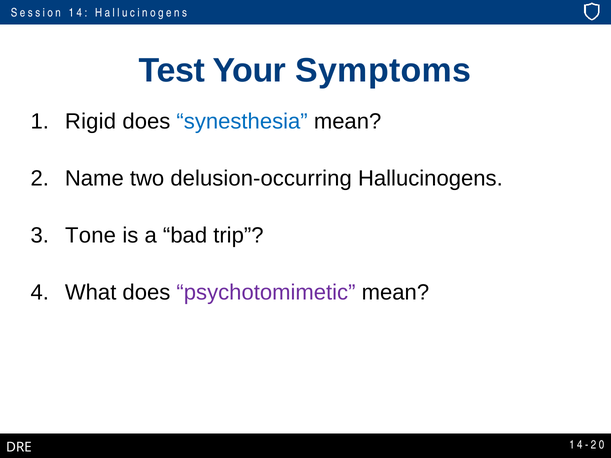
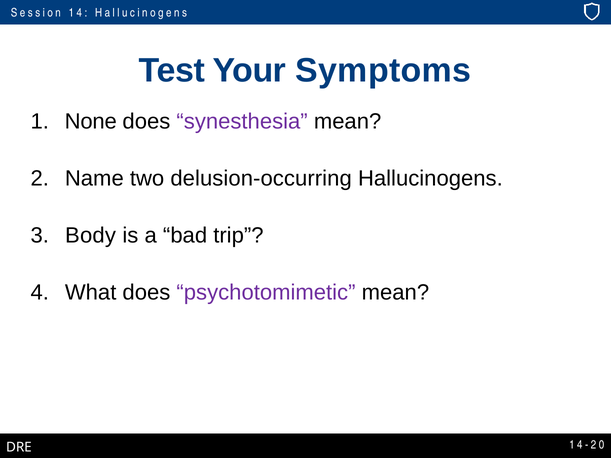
Rigid: Rigid -> None
synesthesia colour: blue -> purple
Tone: Tone -> Body
